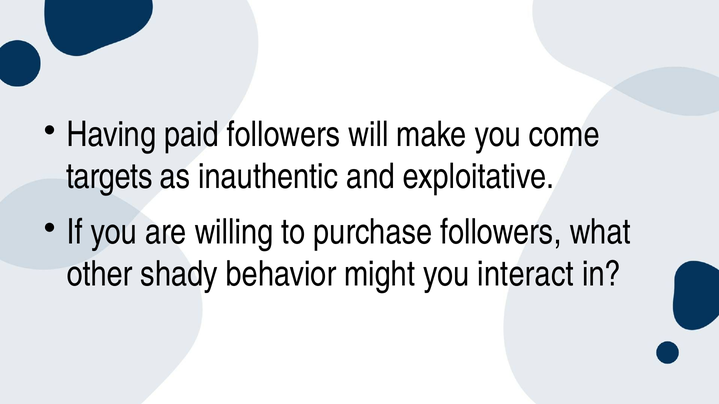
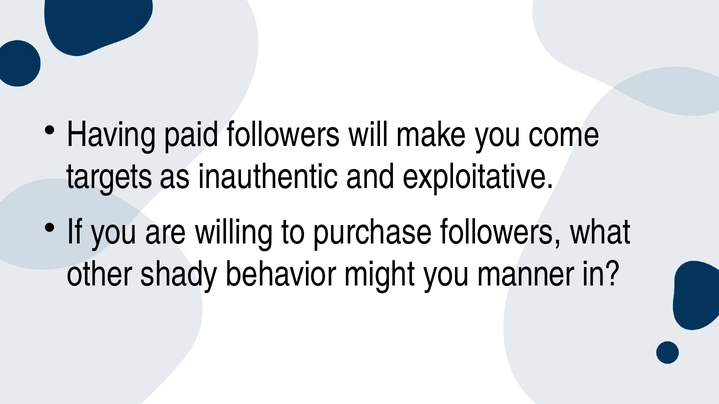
interact: interact -> manner
